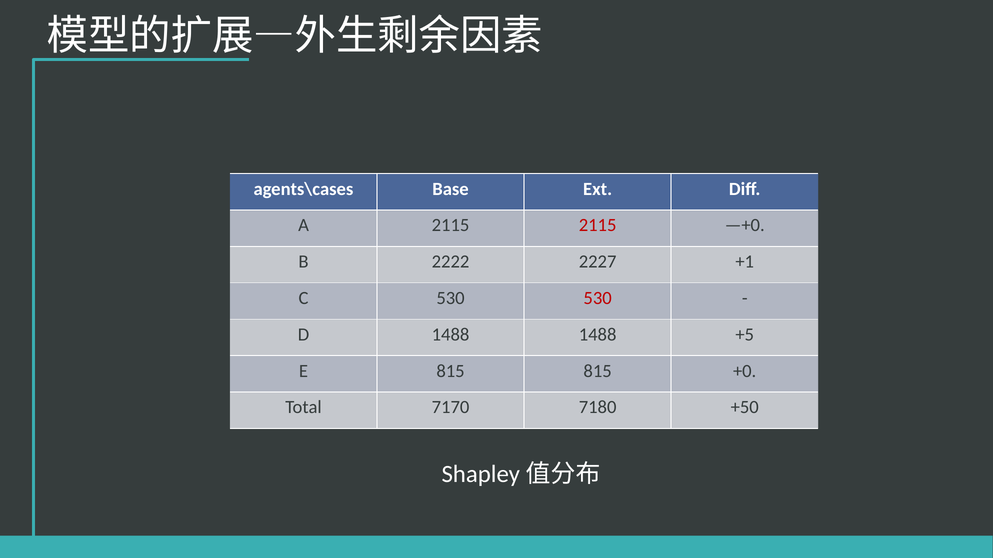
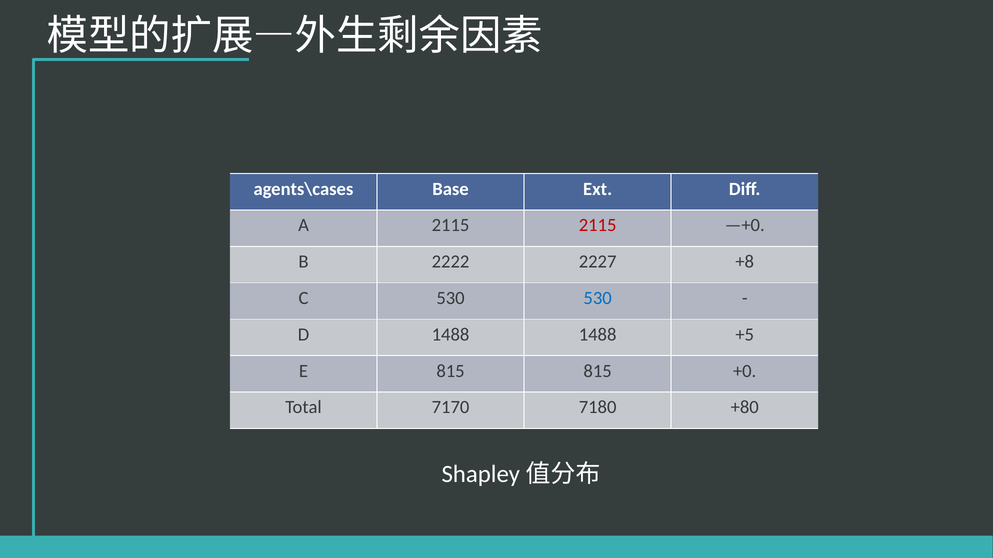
+1: +1 -> +8
530 at (598, 298) colour: red -> blue
+50: +50 -> +80
